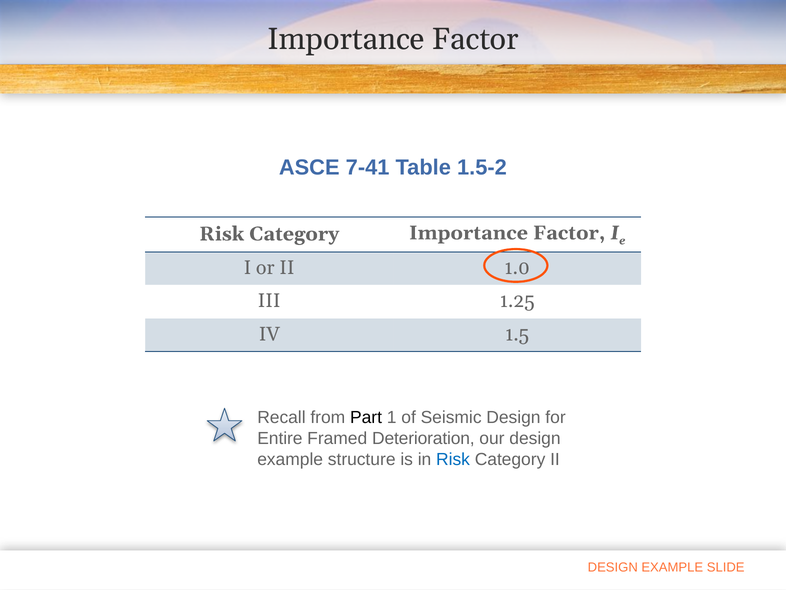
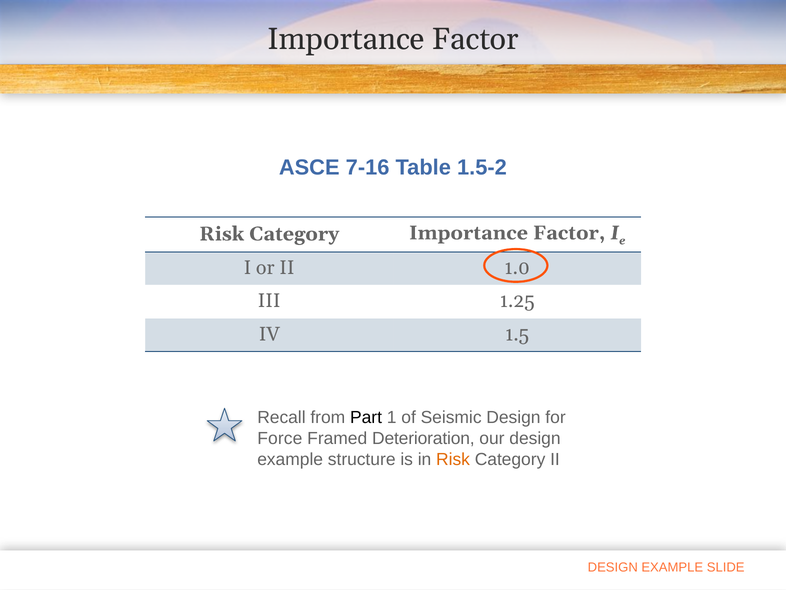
7-41: 7-41 -> 7-16
Entire: Entire -> Force
Risk at (453, 459) colour: blue -> orange
